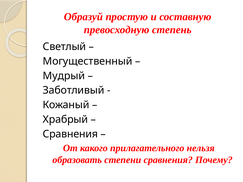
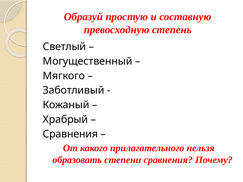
Мудрый: Мудрый -> Мягкого
